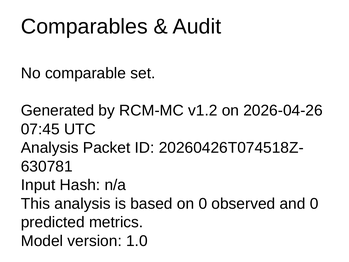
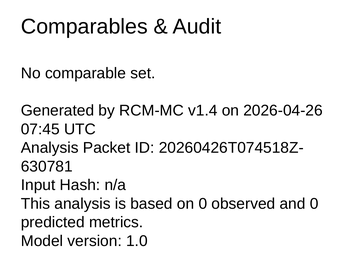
v1.2: v1.2 -> v1.4
